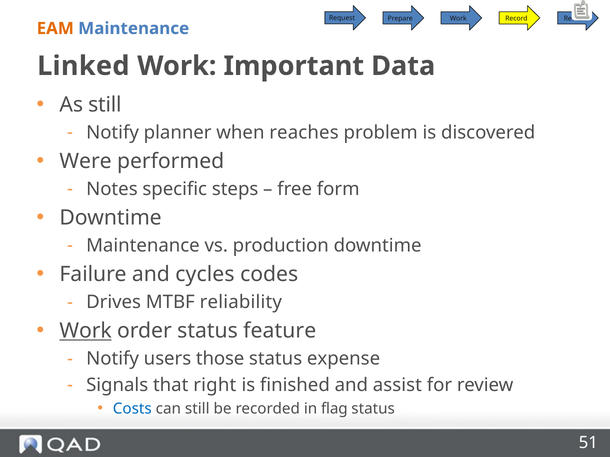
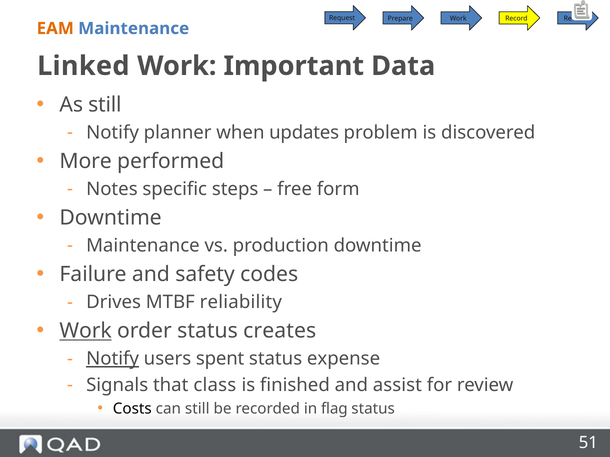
reaches: reaches -> updates
Were: Were -> More
cycles: cycles -> safety
feature: feature -> creates
Notify at (113, 359) underline: none -> present
those: those -> spent
right: right -> class
Costs colour: blue -> black
